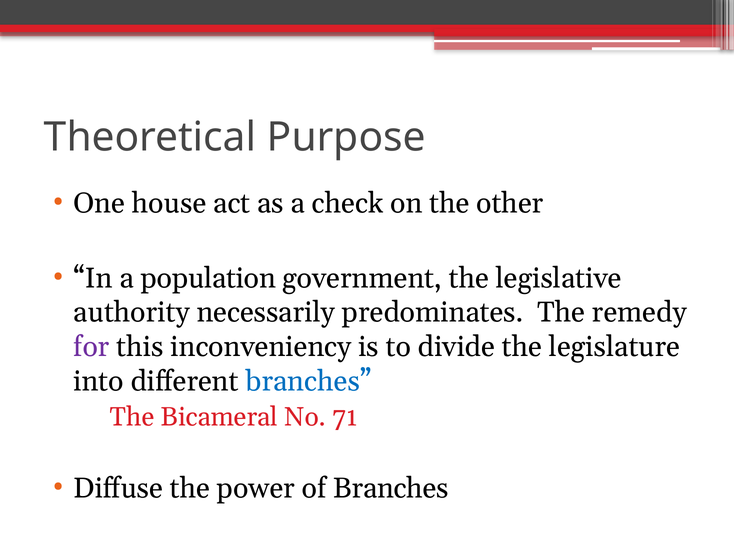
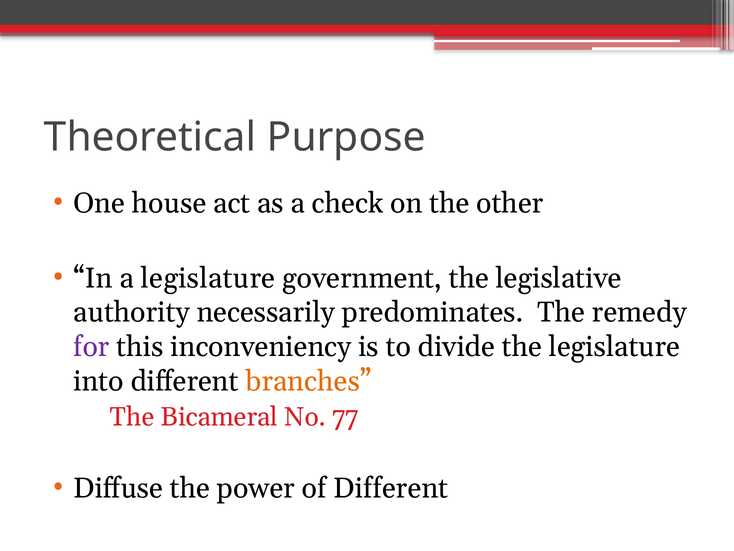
a population: population -> legislature
branches at (309, 381) colour: blue -> orange
71: 71 -> 77
of Branches: Branches -> Different
